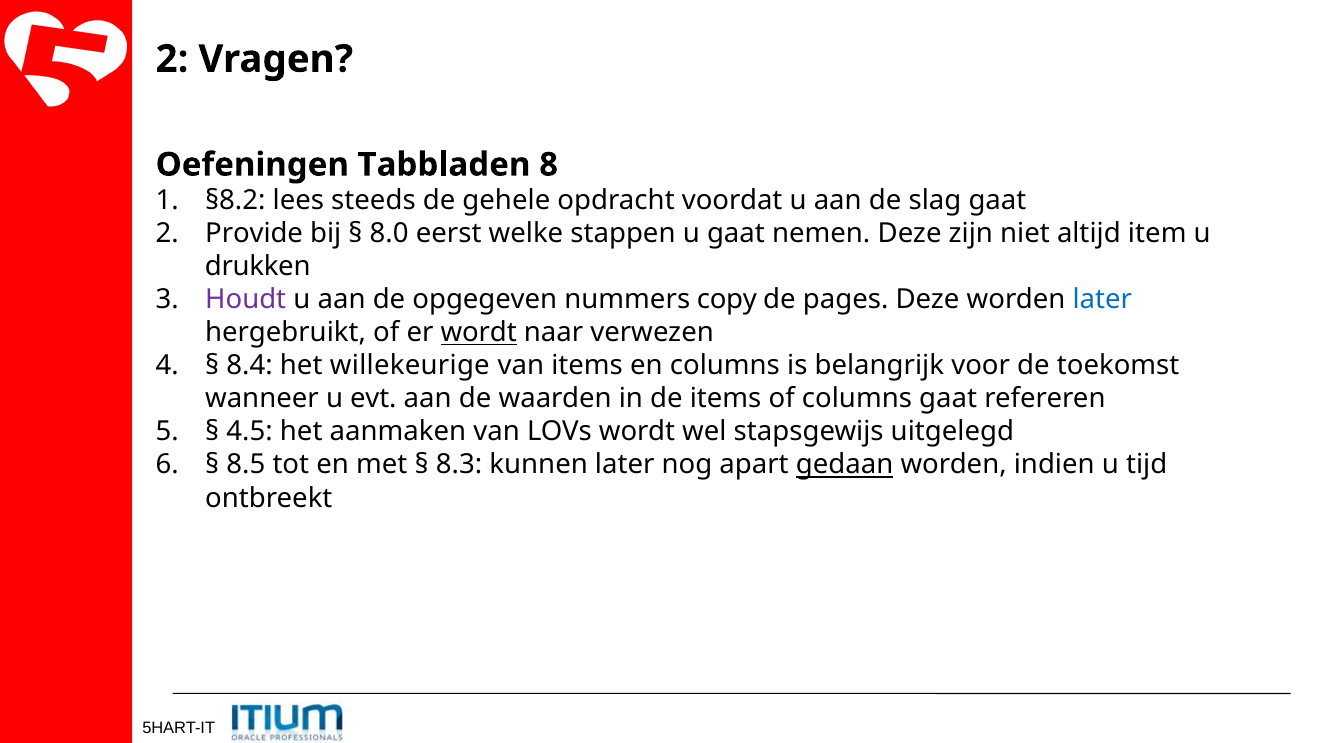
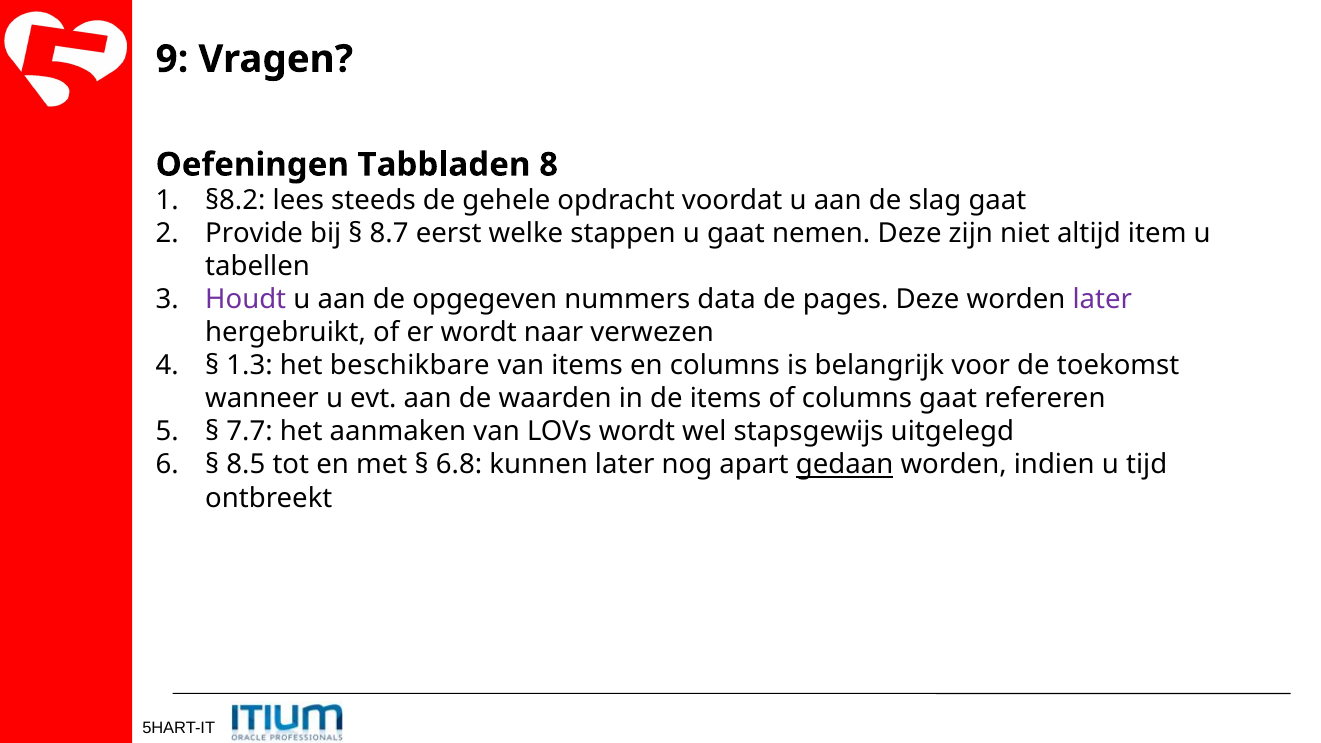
2 at (172, 59): 2 -> 9
8.0: 8.0 -> 8.7
drukken: drukken -> tabellen
copy: copy -> data
later at (1102, 300) colour: blue -> purple
wordt at (479, 333) underline: present -> none
8.4: 8.4 -> 1.3
willekeurige: willekeurige -> beschikbare
4.5: 4.5 -> 7.7
8.3: 8.3 -> 6.8
